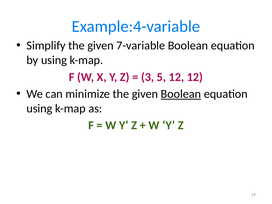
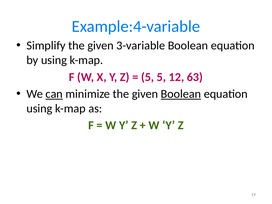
7-variable: 7-variable -> 3-variable
3 at (148, 77): 3 -> 5
12 12: 12 -> 63
can underline: none -> present
